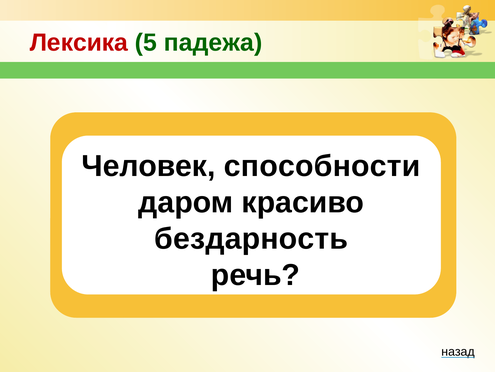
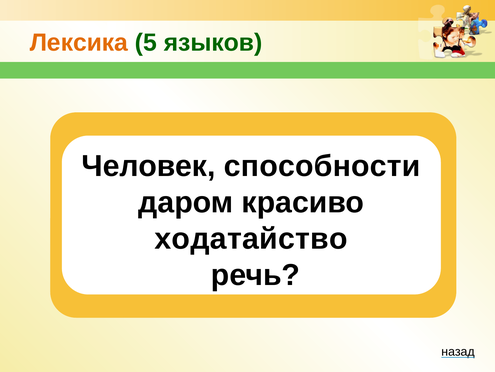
Лексика colour: red -> orange
падежа: падежа -> языков
бездарность: бездарность -> ходатайство
